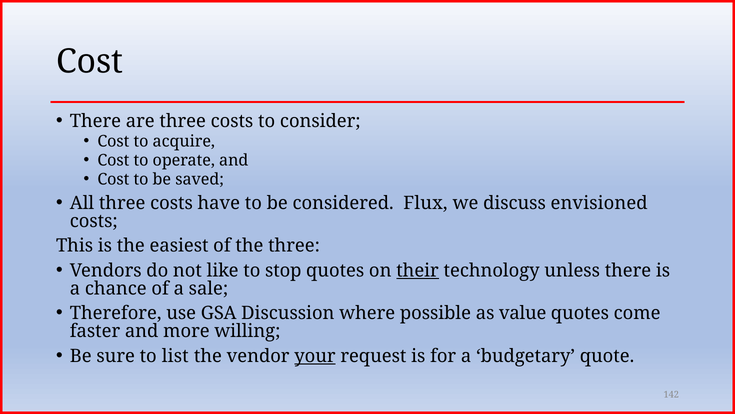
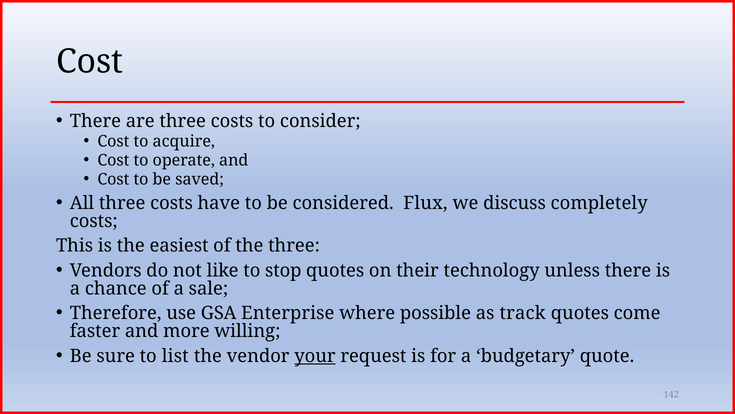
envisioned: envisioned -> completely
their underline: present -> none
Discussion: Discussion -> Enterprise
value: value -> track
